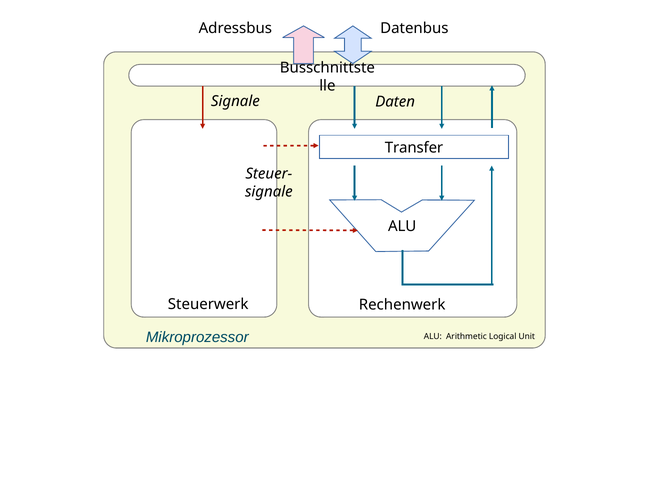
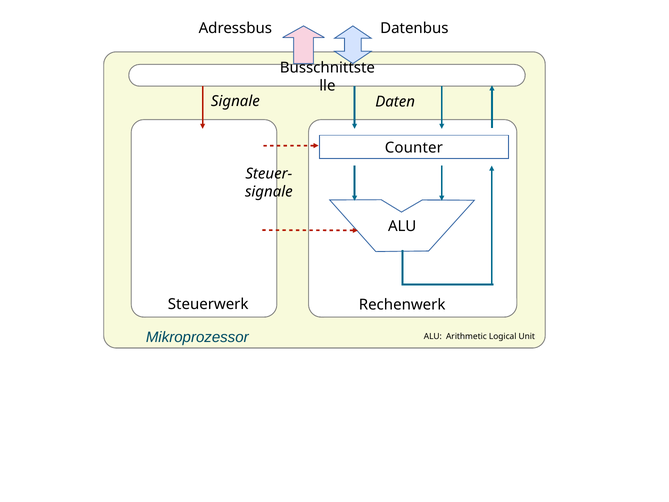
Transfer: Transfer -> Counter
